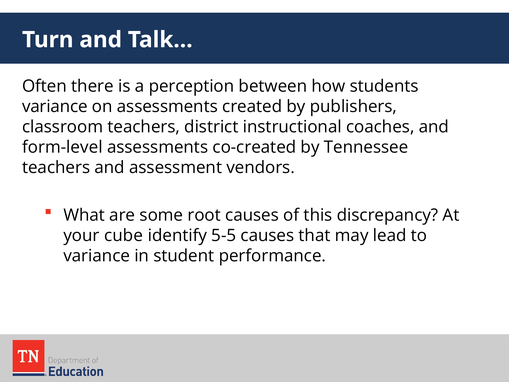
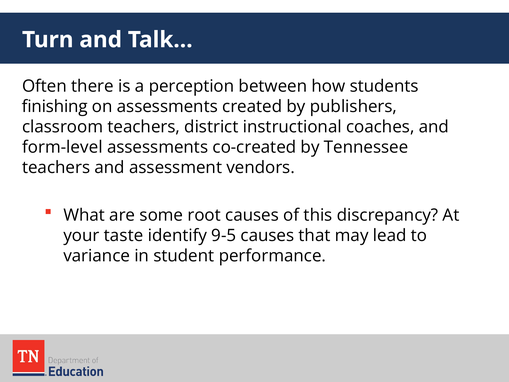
variance at (55, 106): variance -> finishing
cube: cube -> taste
5-5: 5-5 -> 9-5
